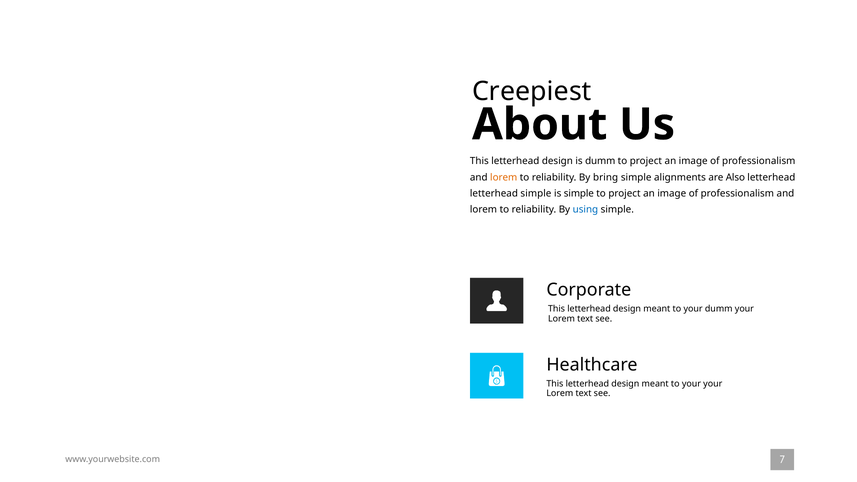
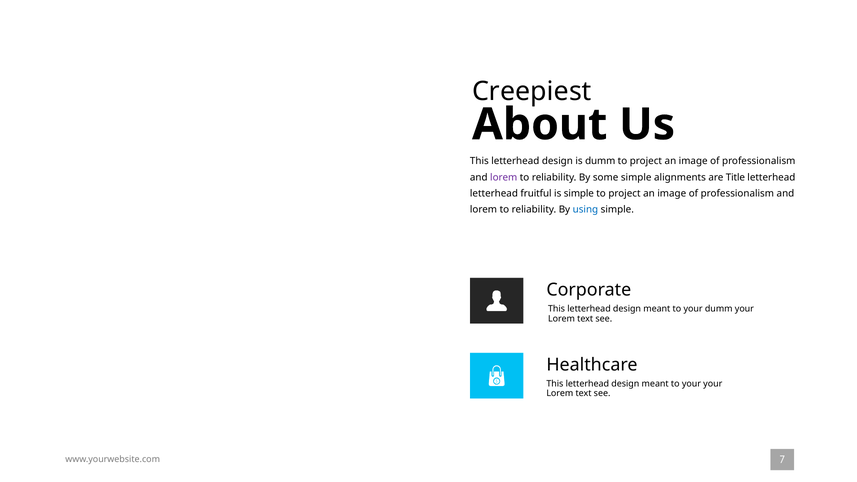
lorem at (504, 177) colour: orange -> purple
bring: bring -> some
Also: Also -> Title
letterhead simple: simple -> fruitful
